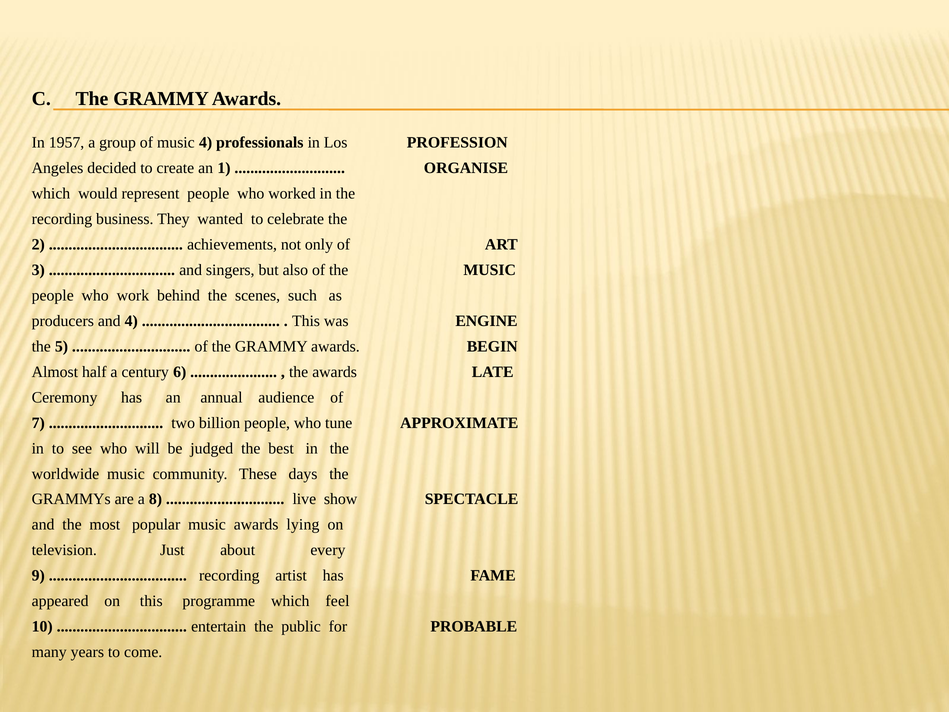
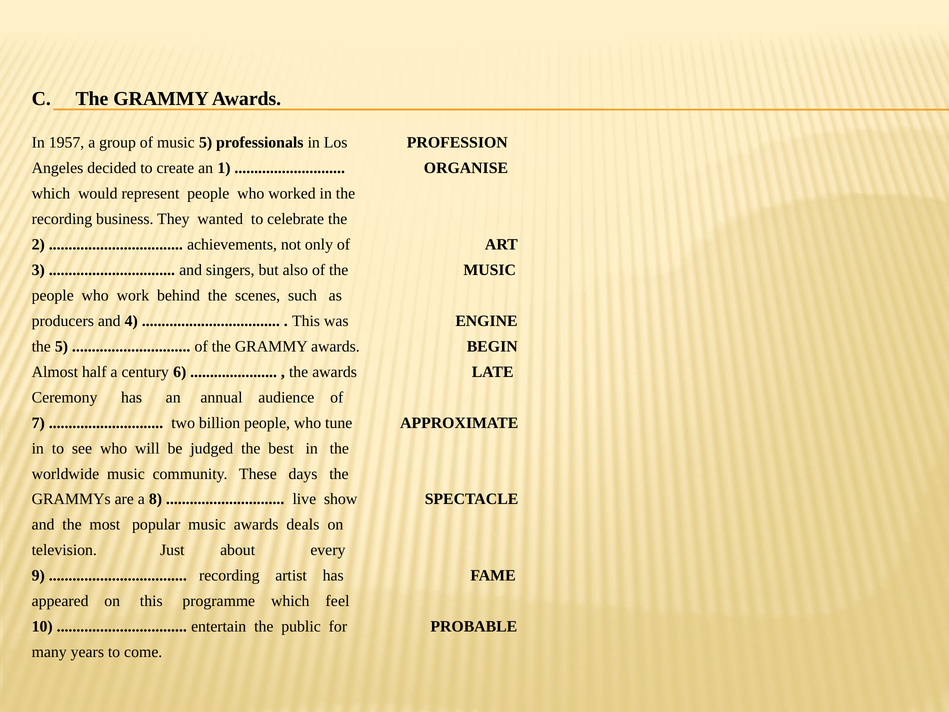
music 4: 4 -> 5
lying: lying -> deals
